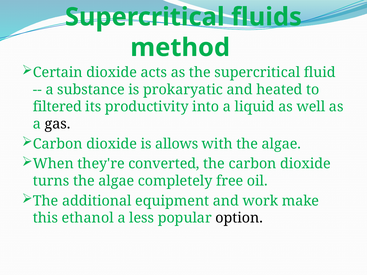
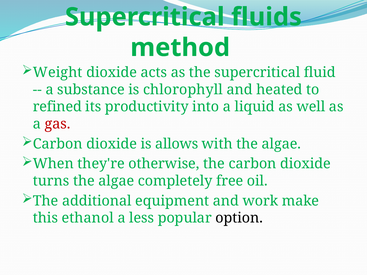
Certain: Certain -> Weight
prokaryatic: prokaryatic -> chlorophyll
filtered: filtered -> refined
gas colour: black -> red
converted: converted -> otherwise
